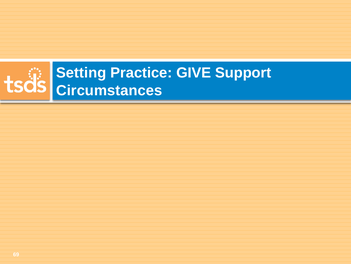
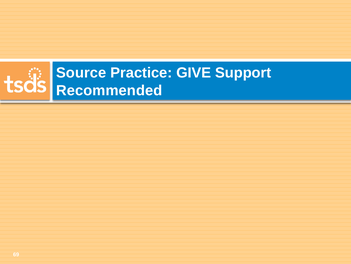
Setting: Setting -> Source
Circumstances: Circumstances -> Recommended
